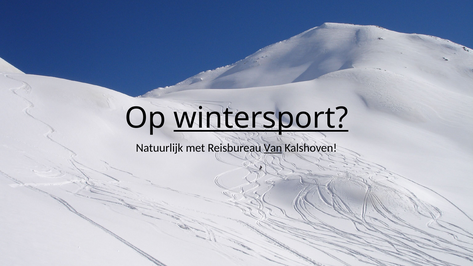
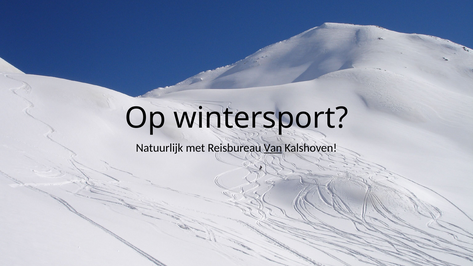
wintersport underline: present -> none
